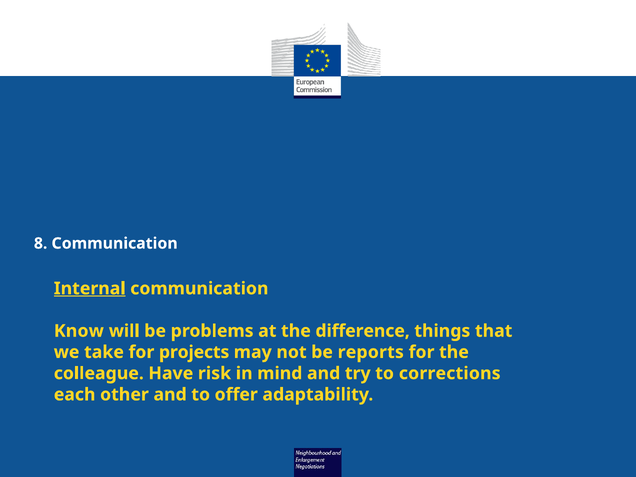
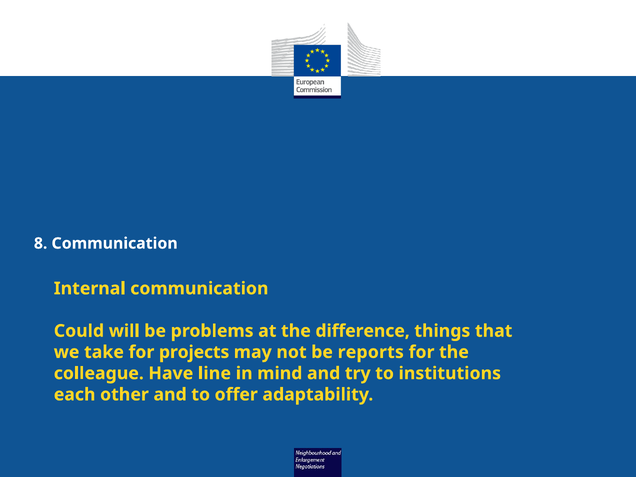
Internal underline: present -> none
Know: Know -> Could
risk: risk -> line
corrections: corrections -> institutions
